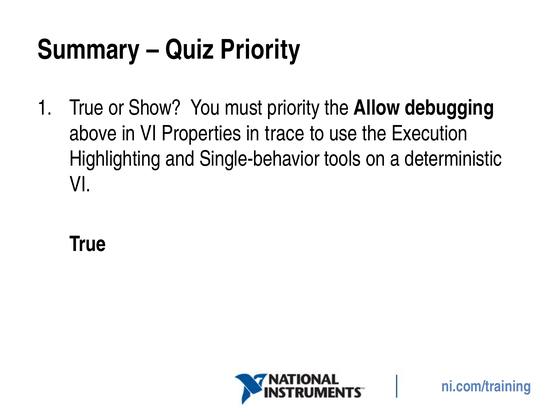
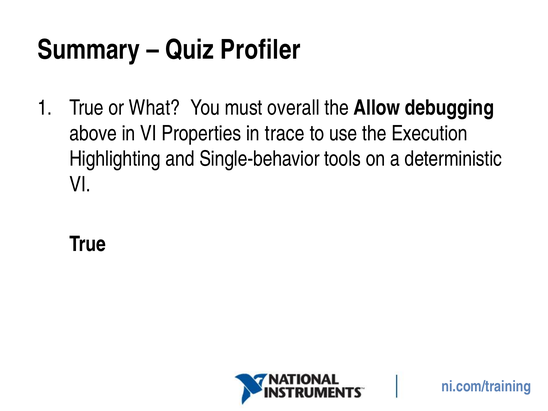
Quiz Priority: Priority -> Profiler
Show: Show -> What
must priority: priority -> overall
